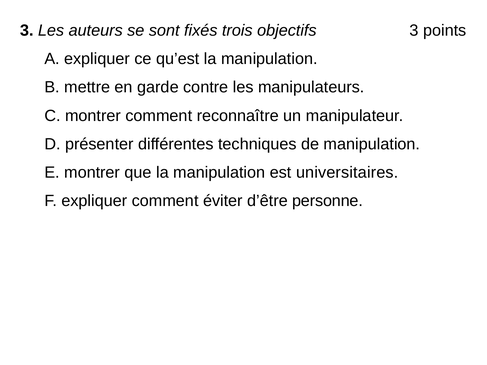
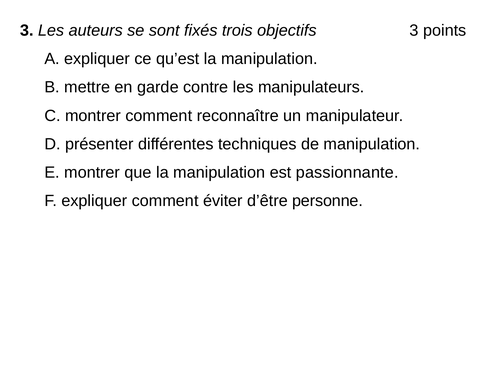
universitaires: universitaires -> passionnante
